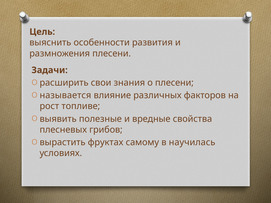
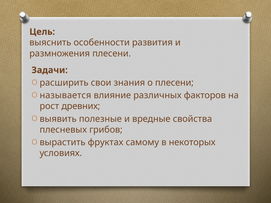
топливе: топливе -> древних
научилась: научилась -> некоторых
